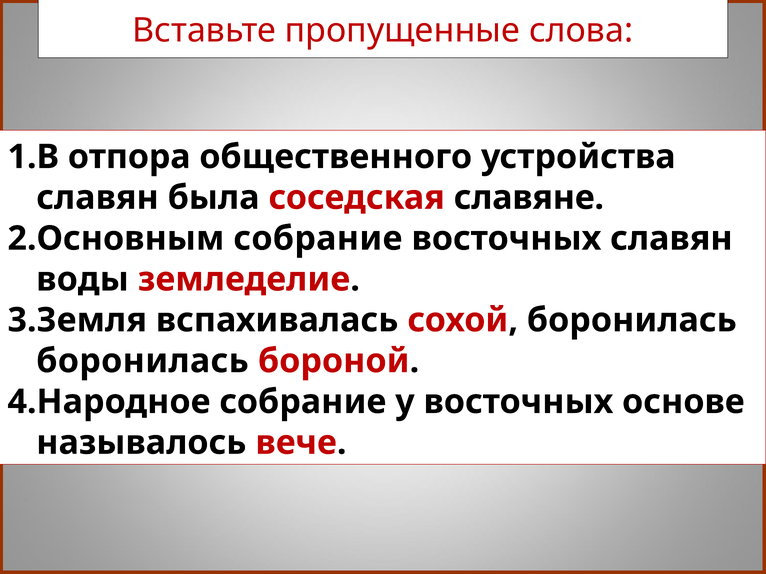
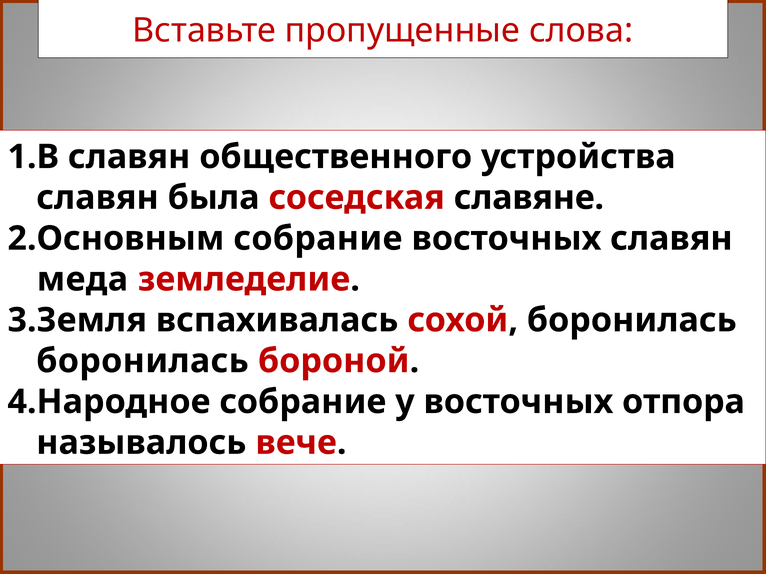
отпора at (129, 157): отпора -> славян
воды: воды -> меда
основе: основе -> отпора
